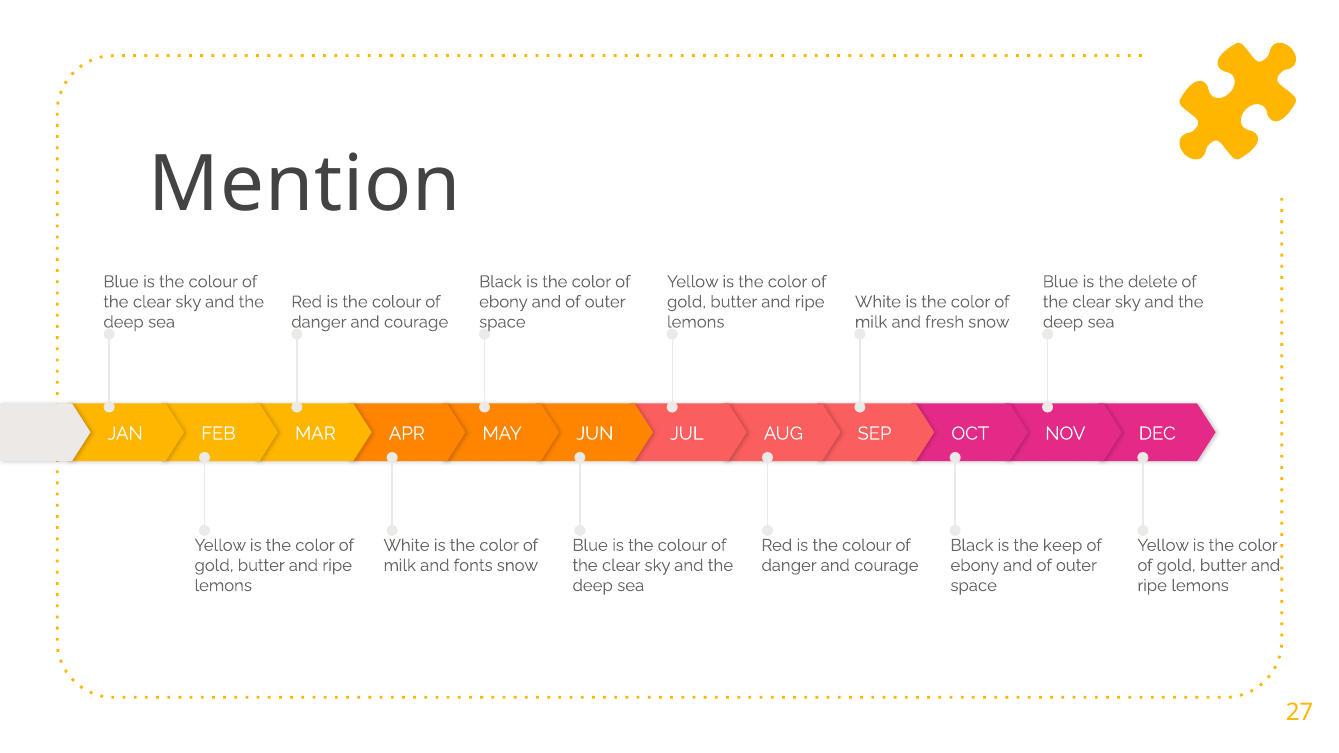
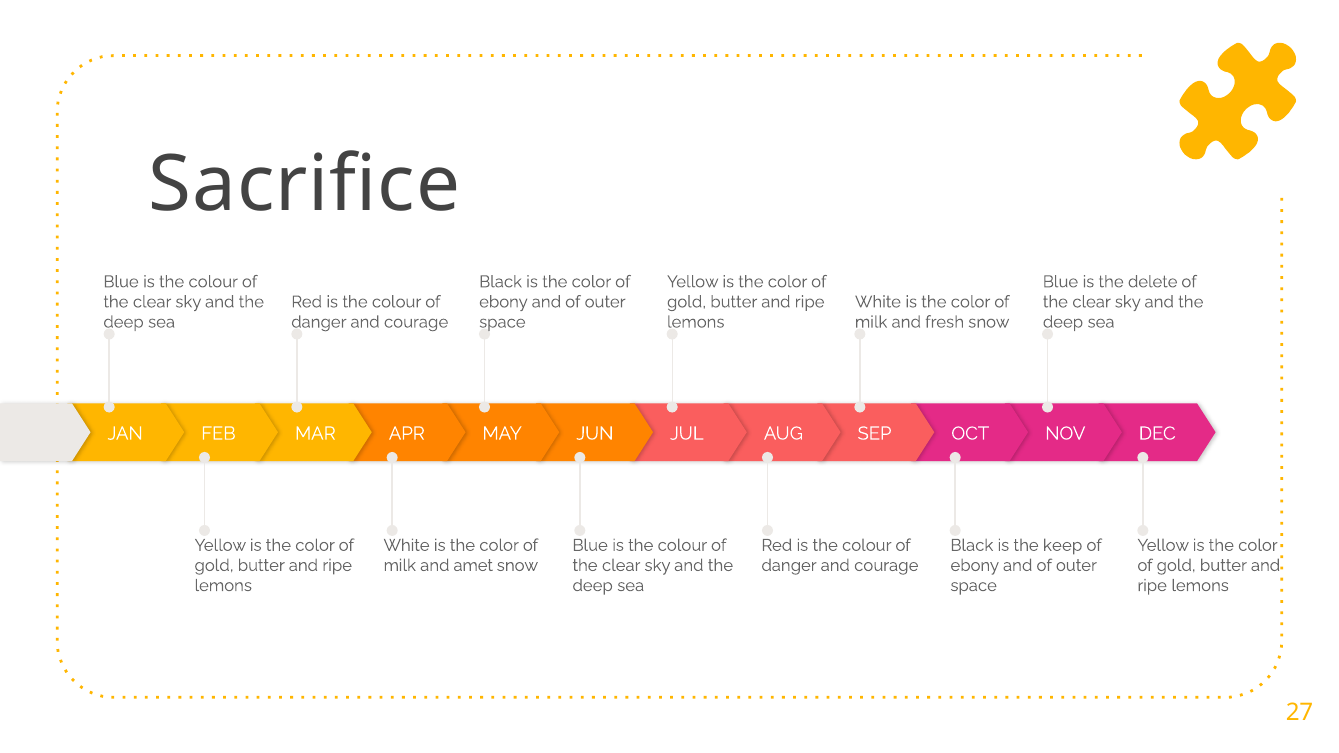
Mention: Mention -> Sacrifice
fonts: fonts -> amet
